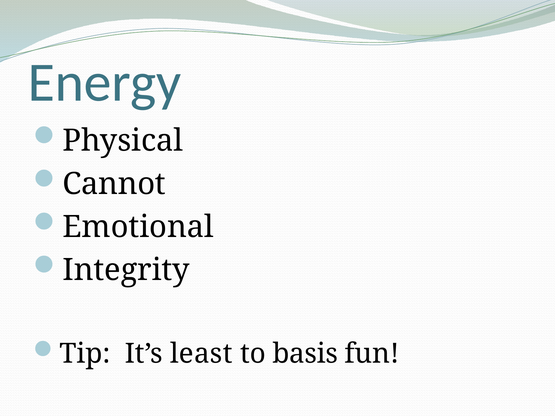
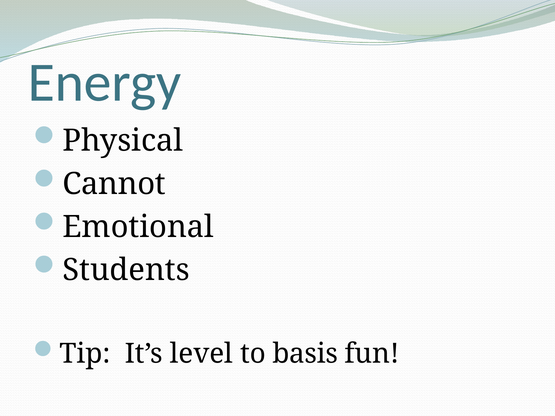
Integrity: Integrity -> Students
least: least -> level
